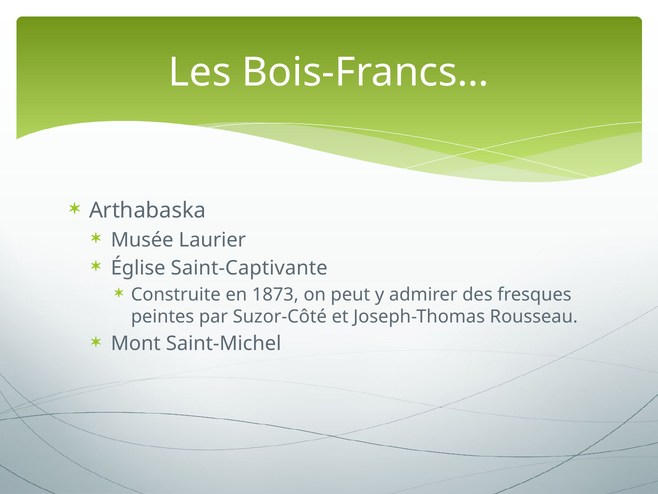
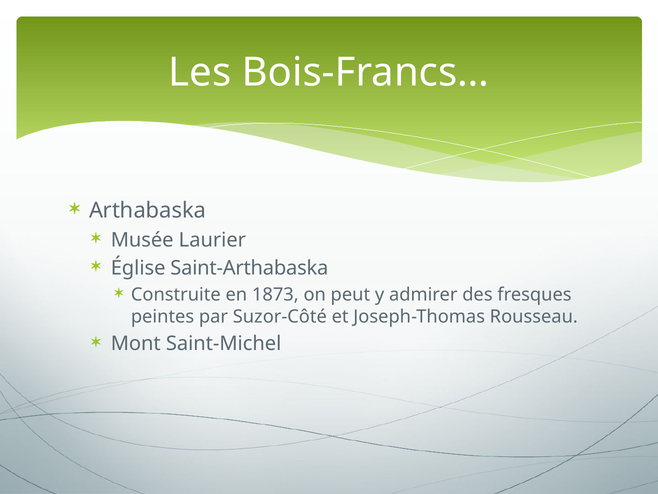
Saint-Captivante: Saint-Captivante -> Saint-Arthabaska
